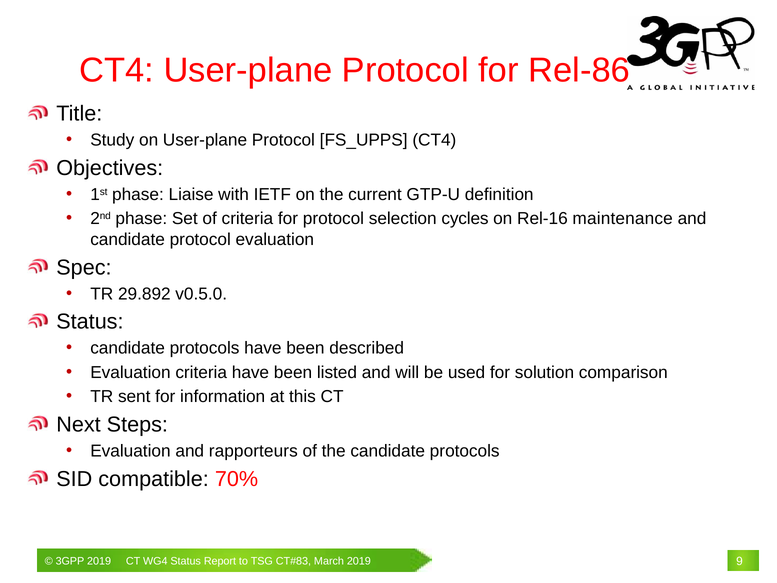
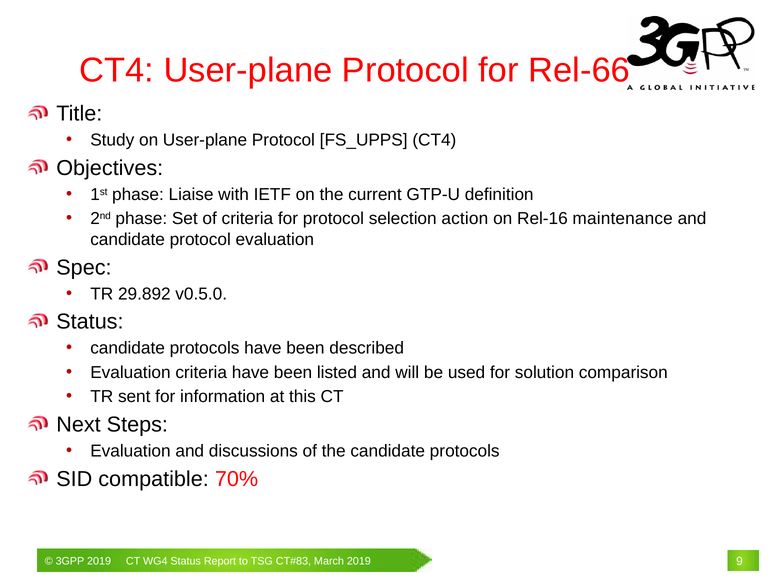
Rel-86: Rel-86 -> Rel-66
cycles: cycles -> action
rapporteurs: rapporteurs -> discussions
